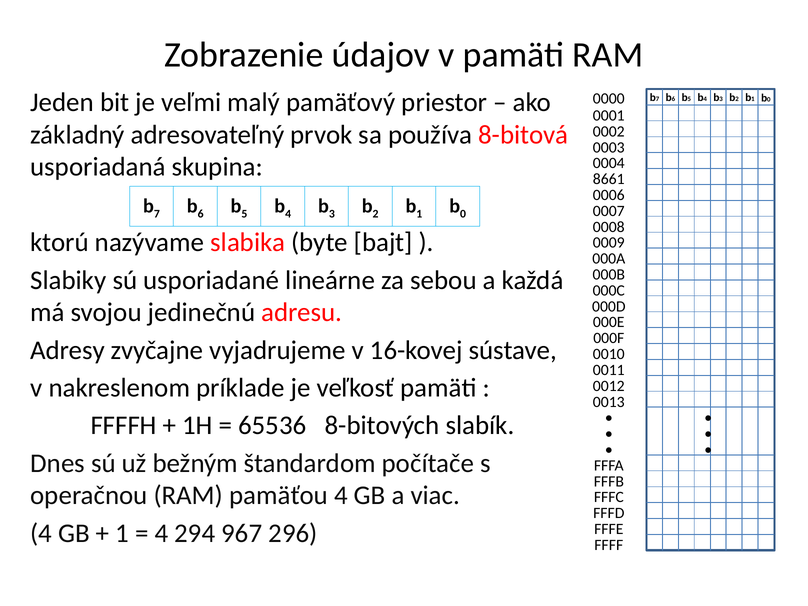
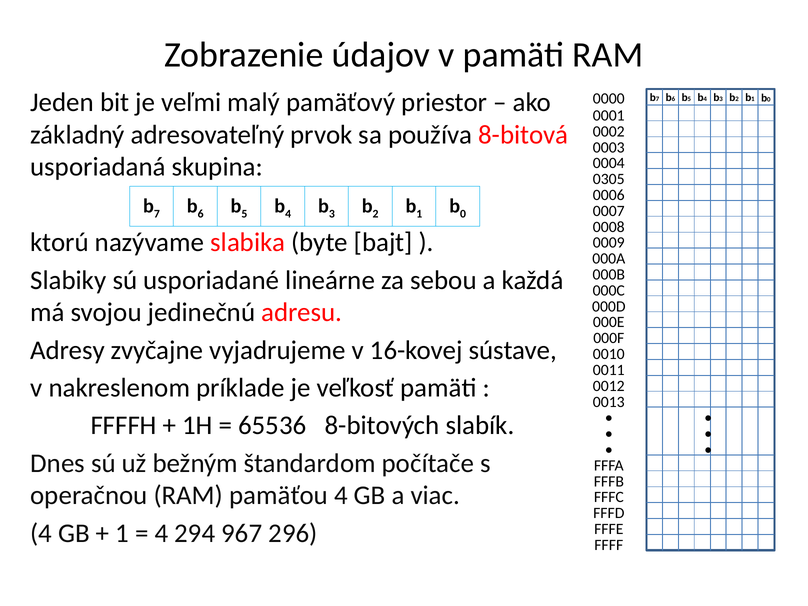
8661: 8661 -> 0305
